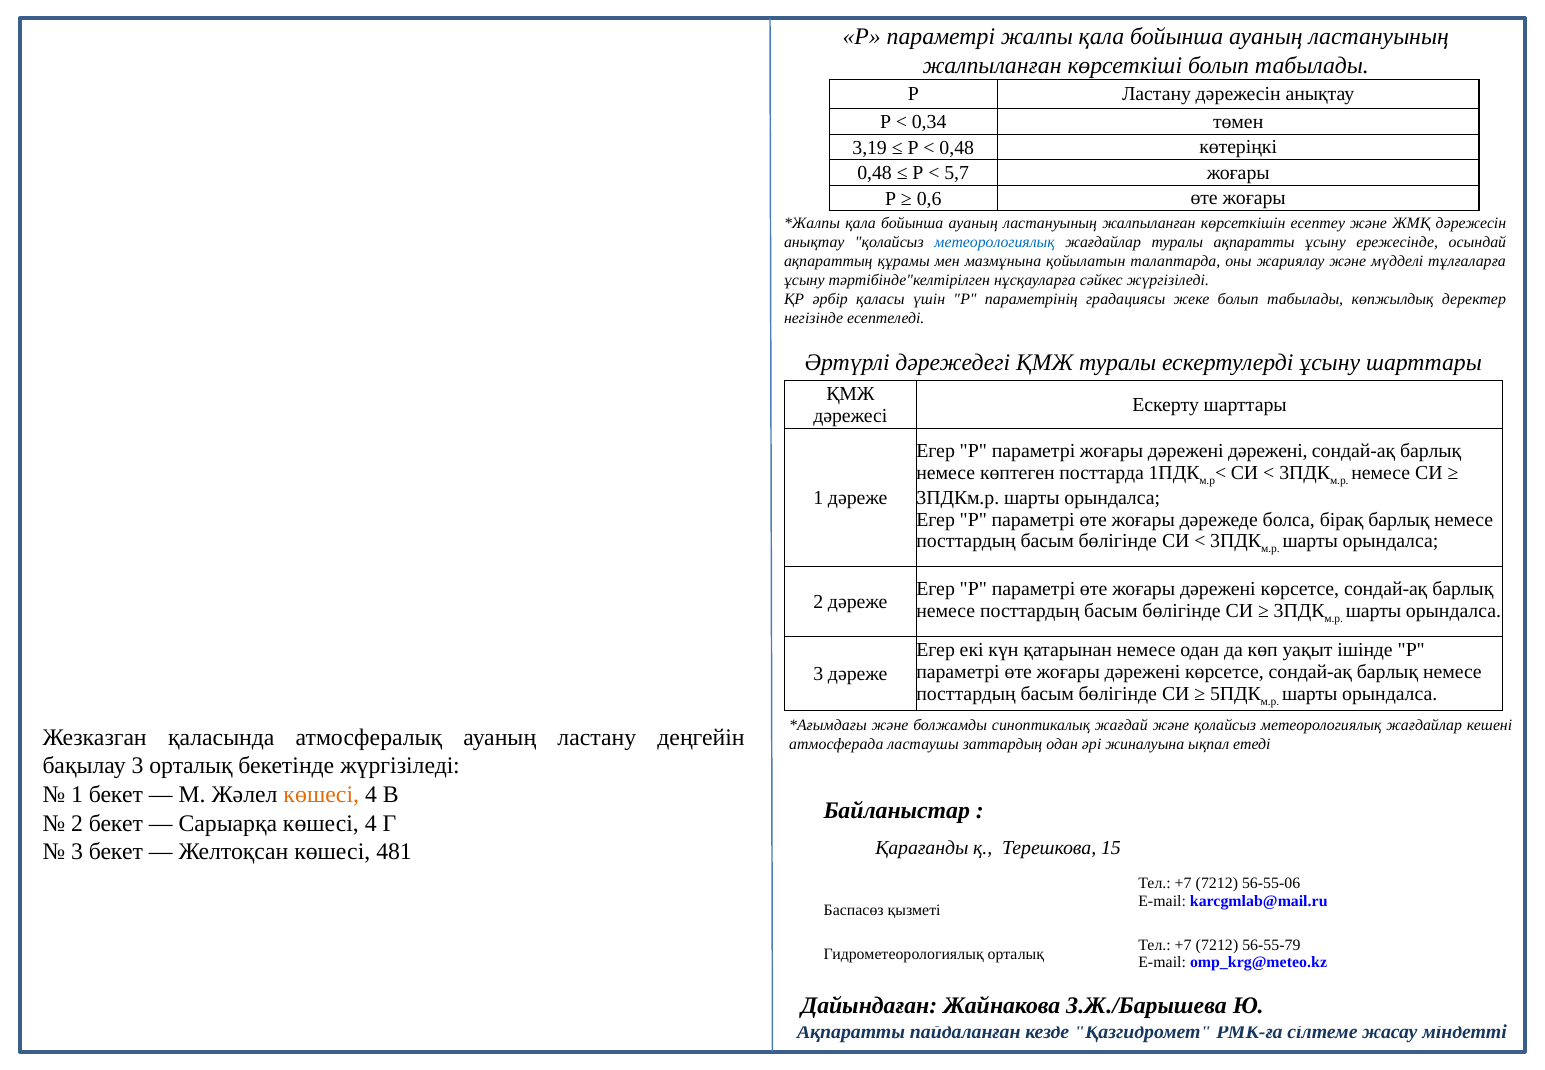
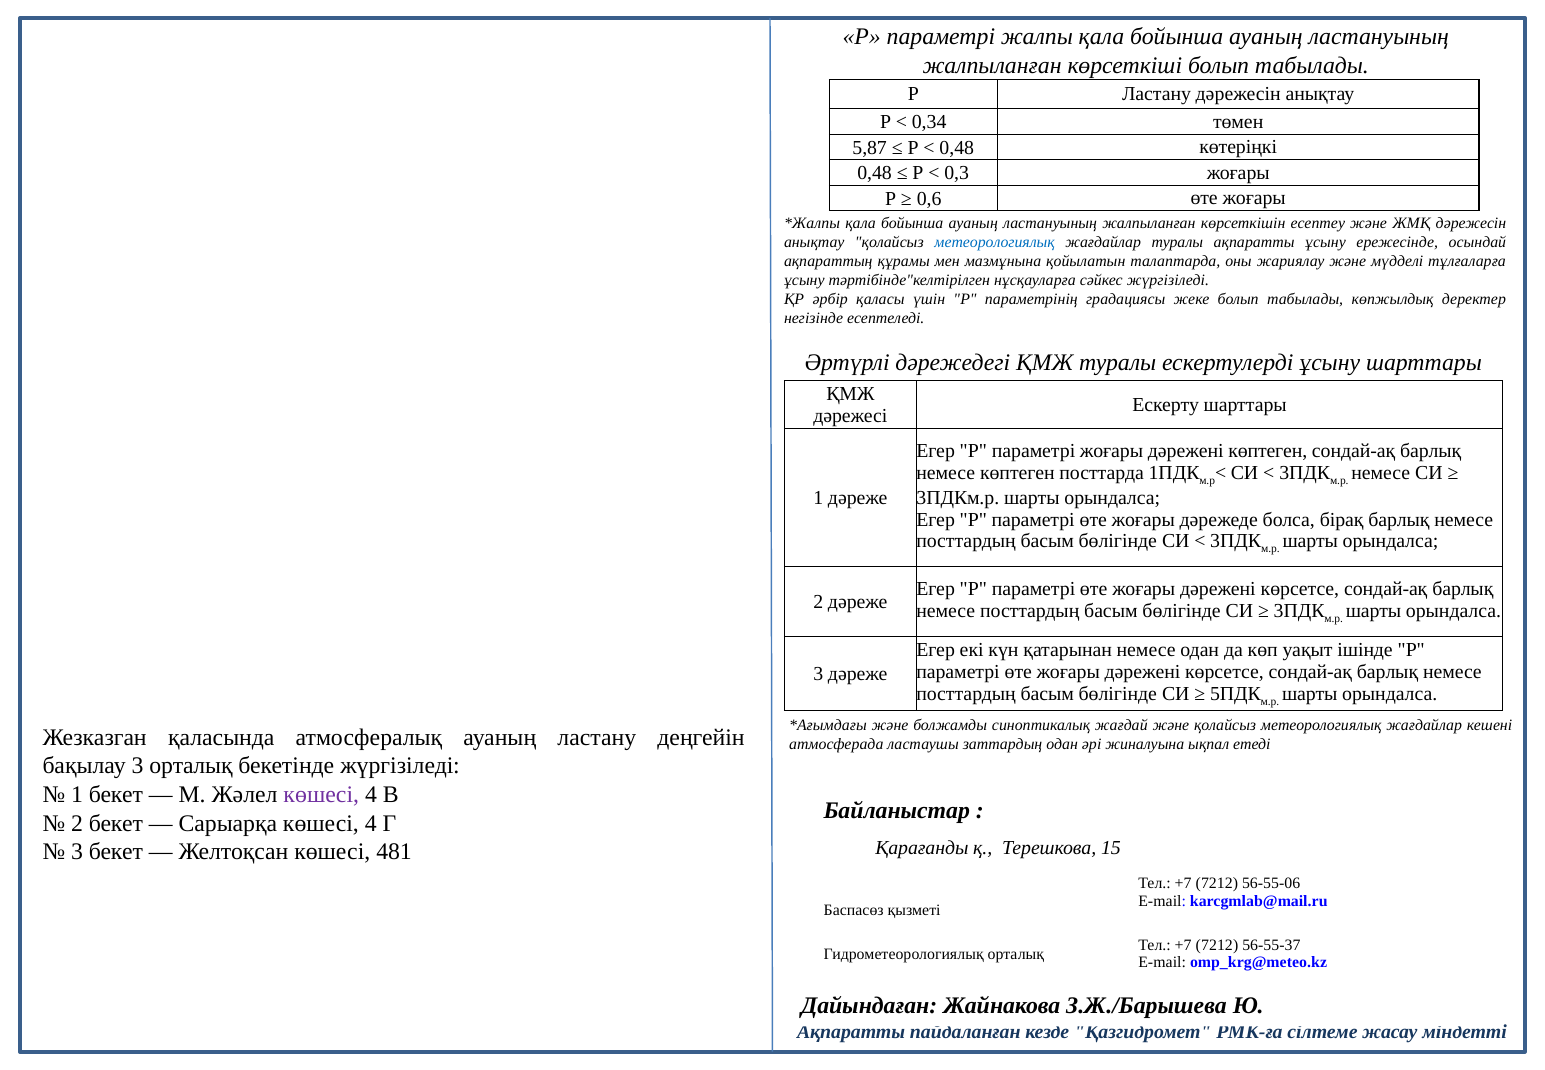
3,19: 3,19 -> 5,87
5,7: 5,7 -> 0,3
дәрежені дәрежені: дәрежені -> көптеген
көшесі at (321, 794) colour: orange -> purple
56-55-79: 56-55-79 -> 56-55-37
